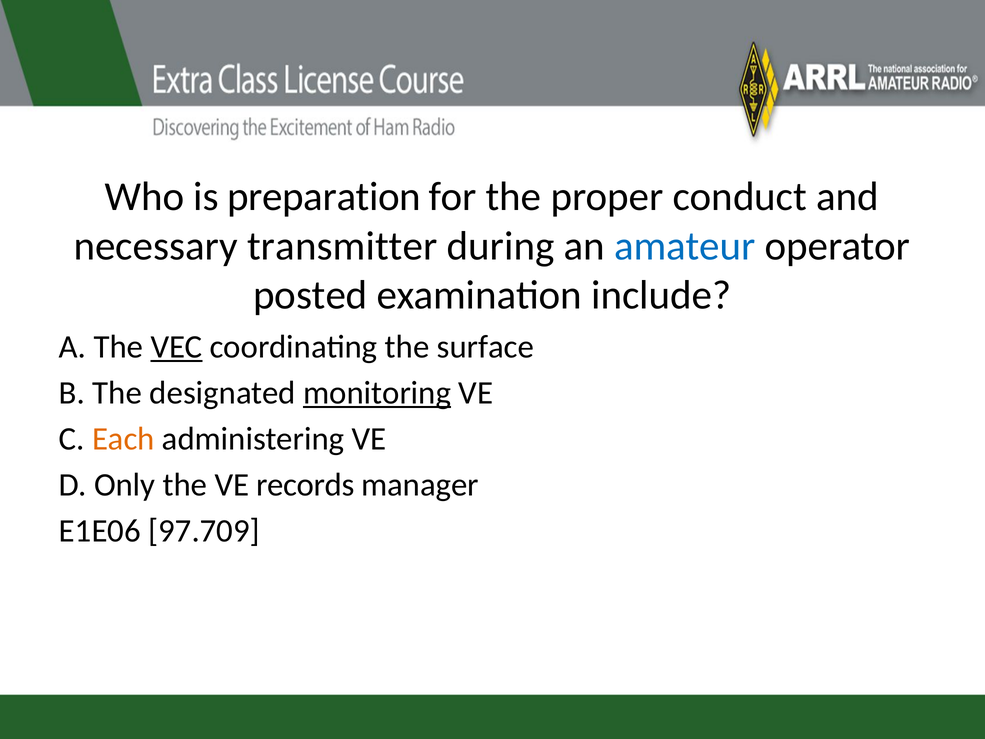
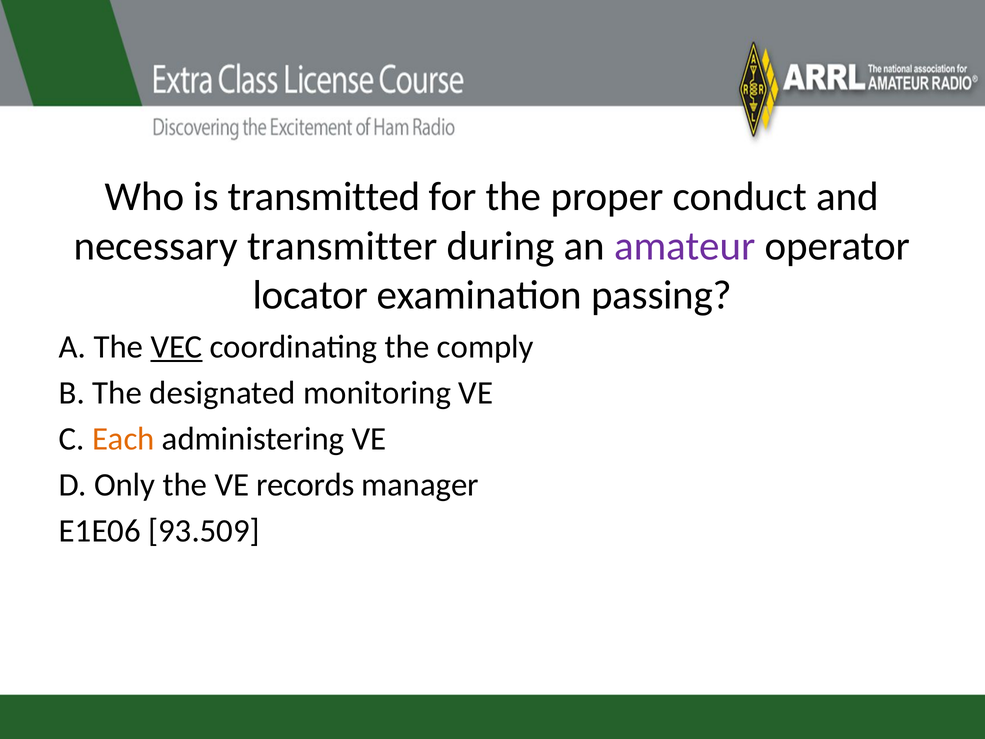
preparation: preparation -> transmitted
amateur colour: blue -> purple
posted: posted -> locator
include: include -> passing
surface: surface -> comply
monitoring underline: present -> none
97.709: 97.709 -> 93.509
